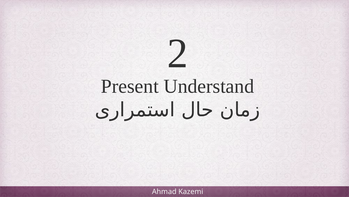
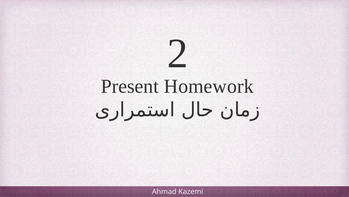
Understand: Understand -> Homework
